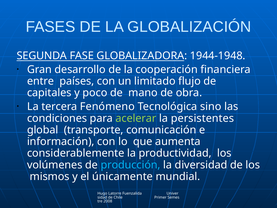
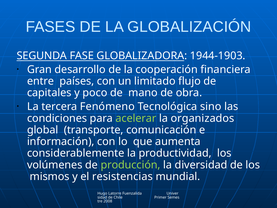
1944-1948: 1944-1948 -> 1944-1903
persistentes: persistentes -> organizados
producción colour: light blue -> light green
únicamente: únicamente -> resistencias
